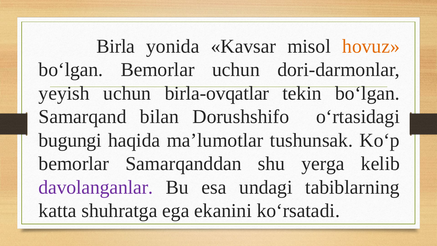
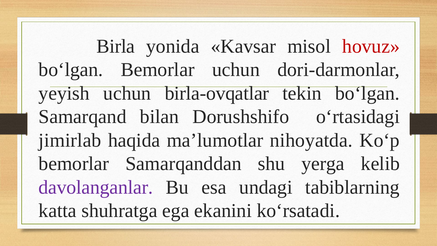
hovuz colour: orange -> red
bugungi: bugungi -> jimirlab
tushunsak: tushunsak -> nihoyatda
